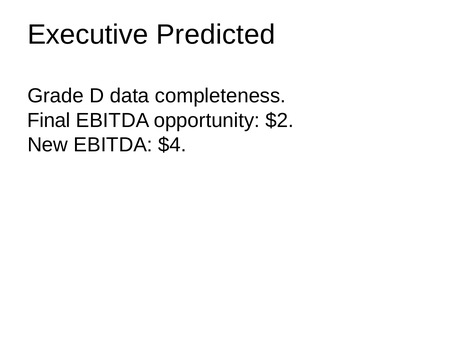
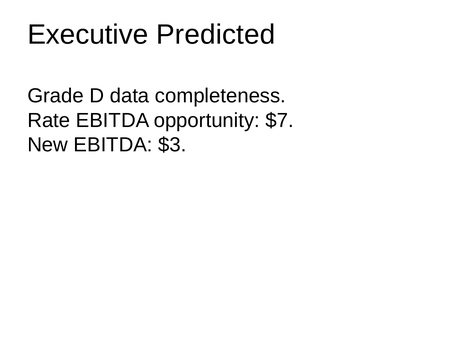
Final: Final -> Rate
$2: $2 -> $7
$4: $4 -> $3
